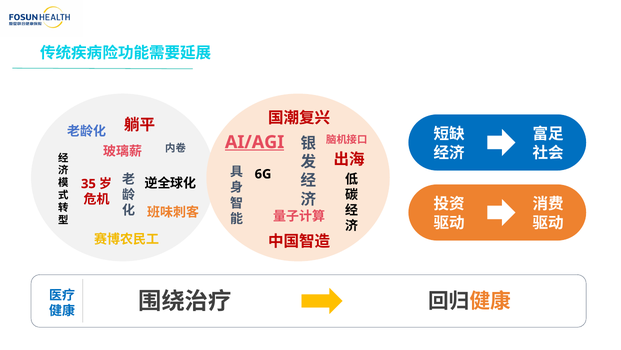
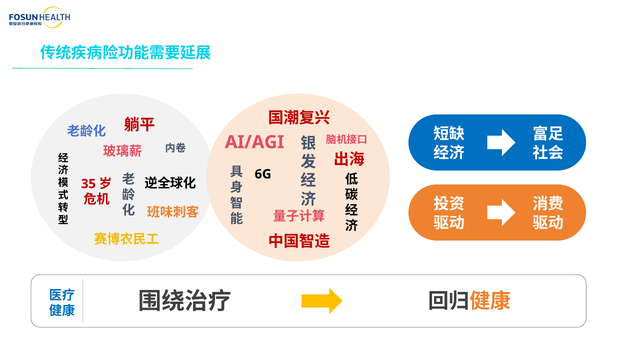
AI/AGI underline: present -> none
